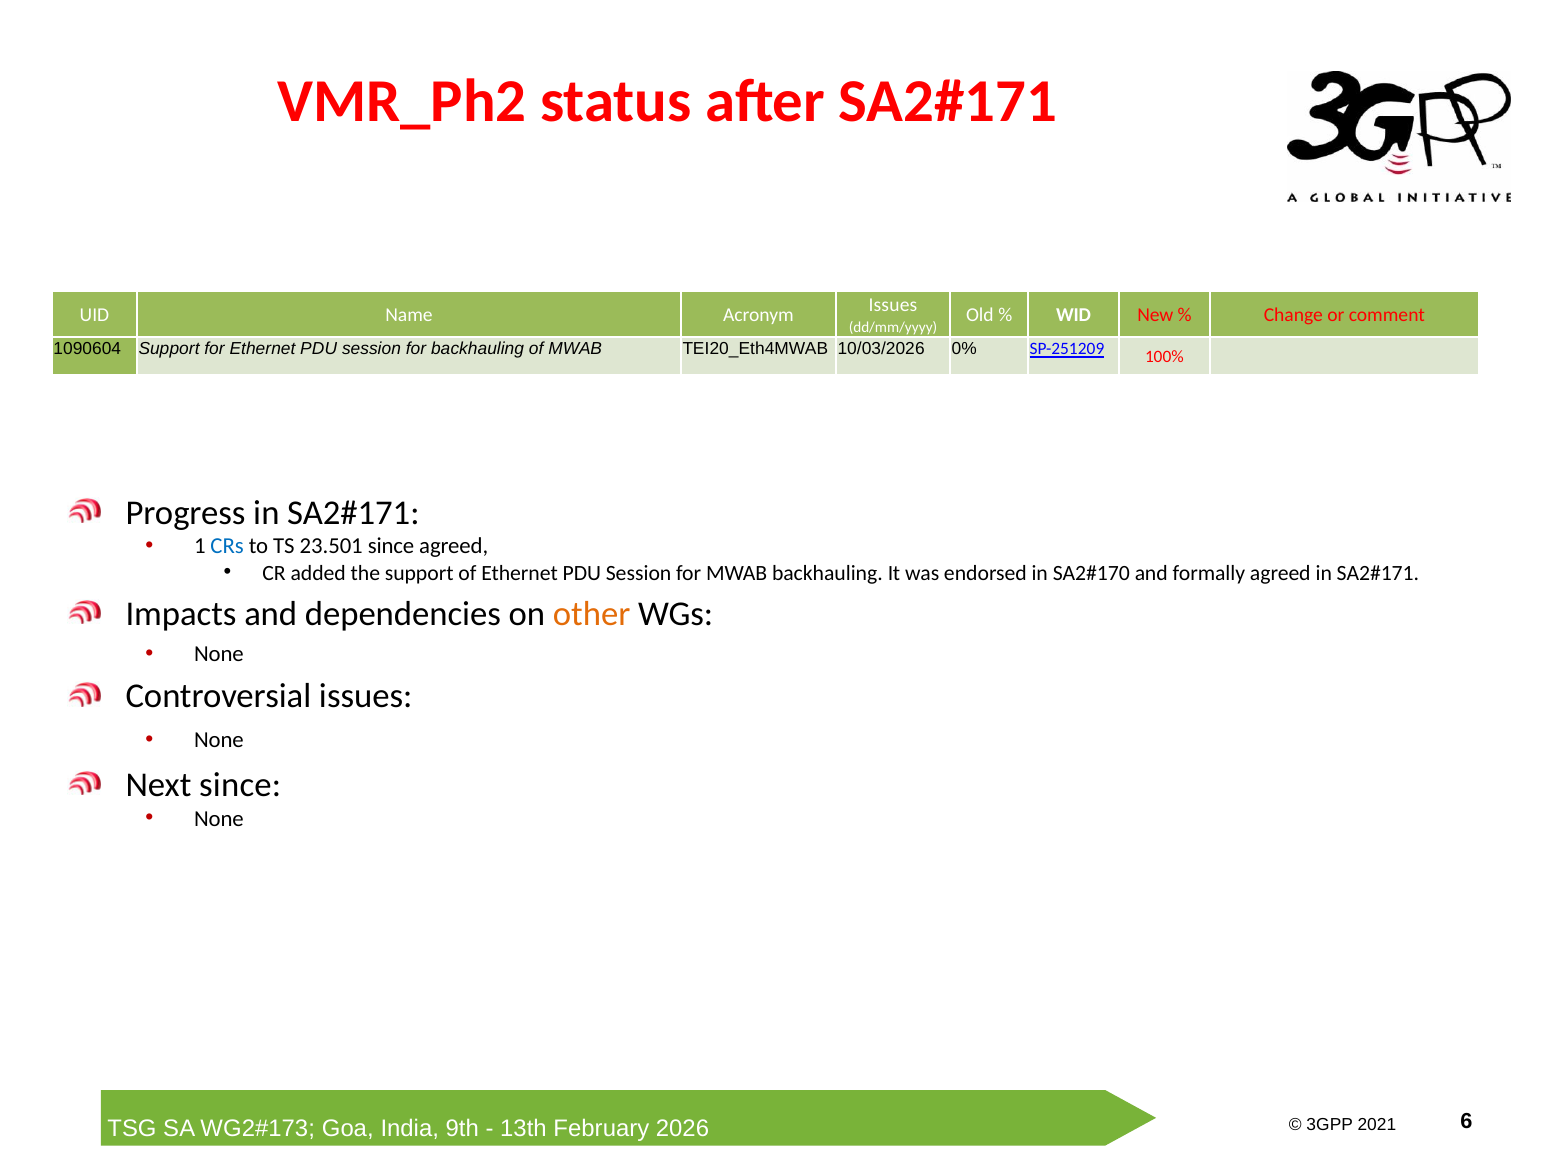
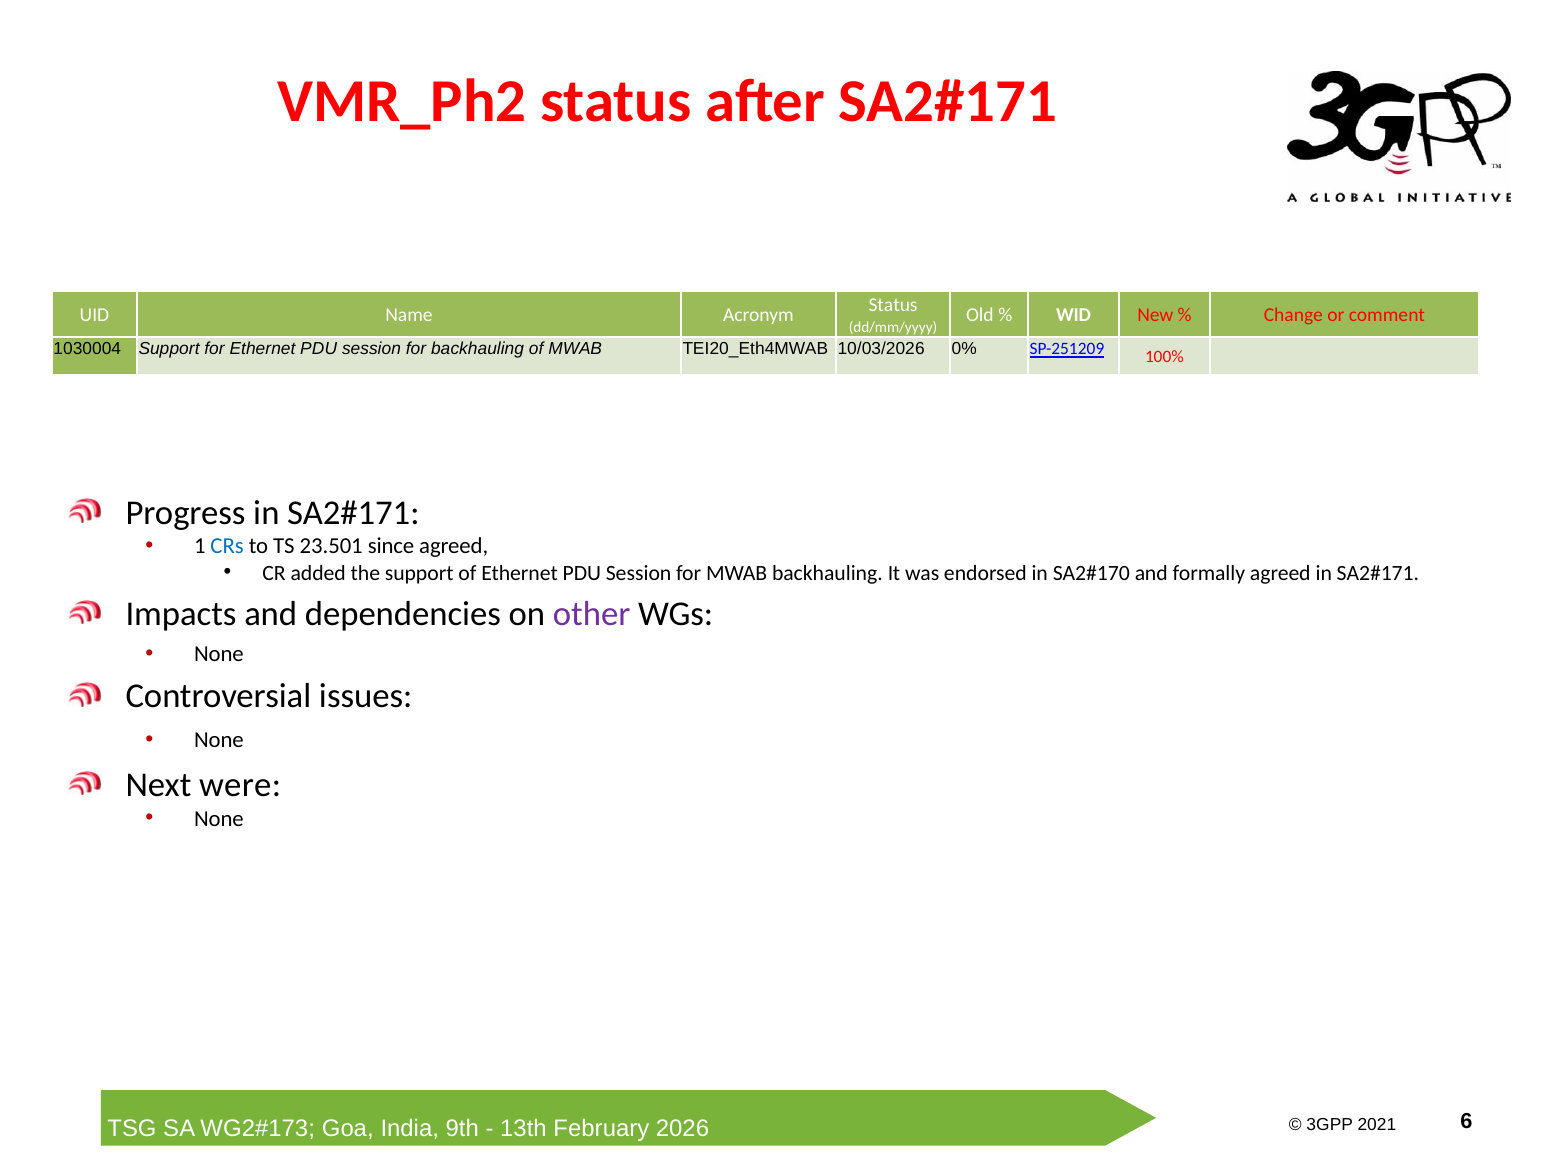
Issues at (893, 305): Issues -> Status
1090604: 1090604 -> 1030004
other colour: orange -> purple
Next since: since -> were
